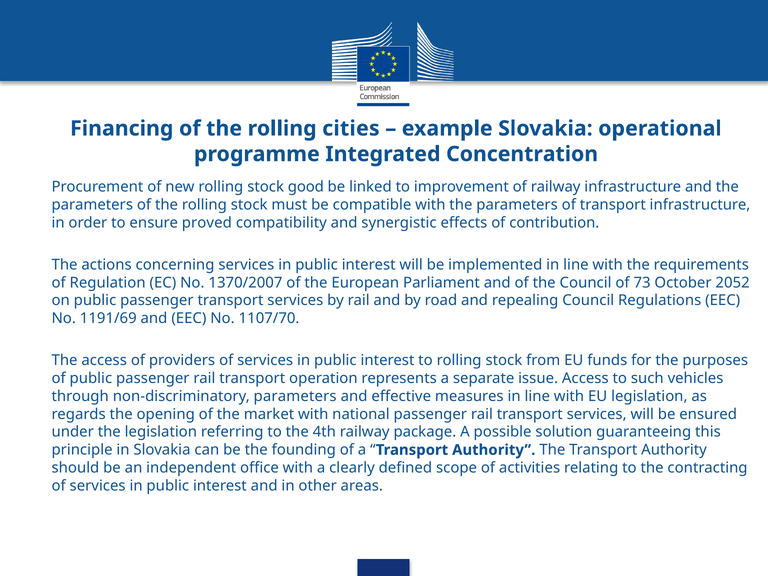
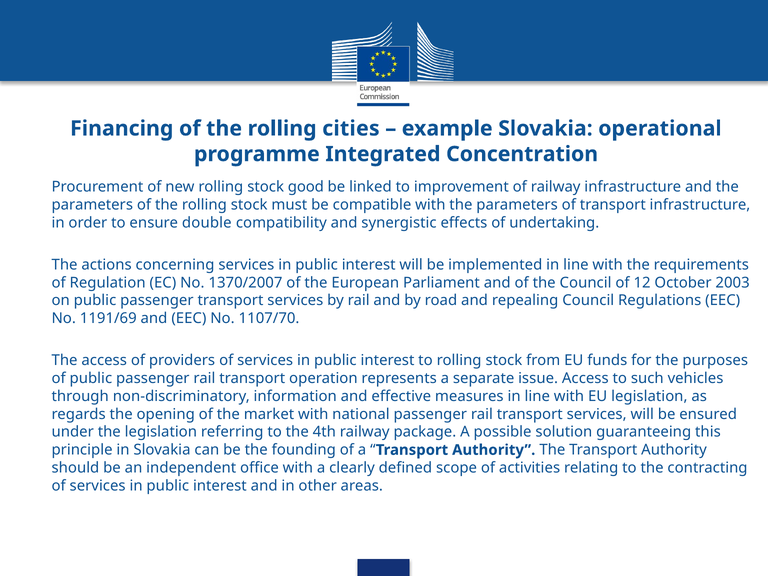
proved: proved -> double
contribution: contribution -> undertaking
73: 73 -> 12
2052: 2052 -> 2003
non-discriminatory parameters: parameters -> information
